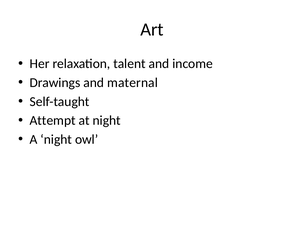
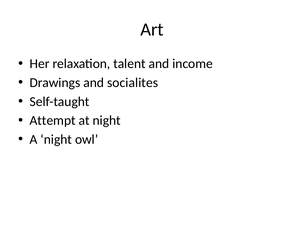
maternal: maternal -> socialites
